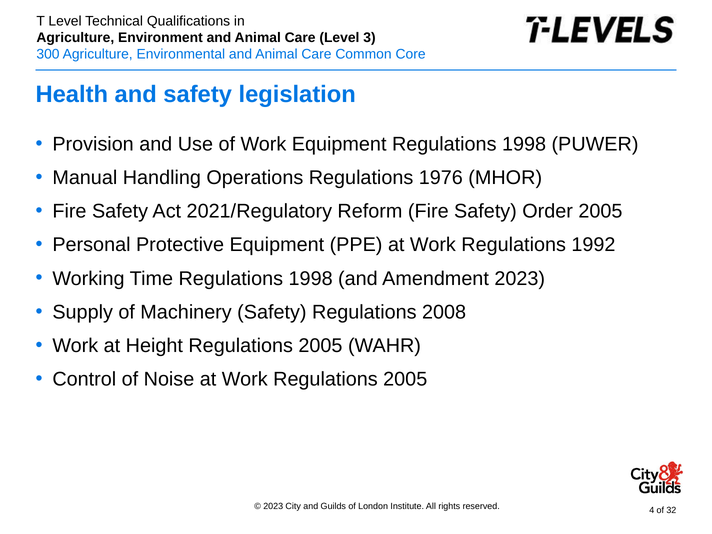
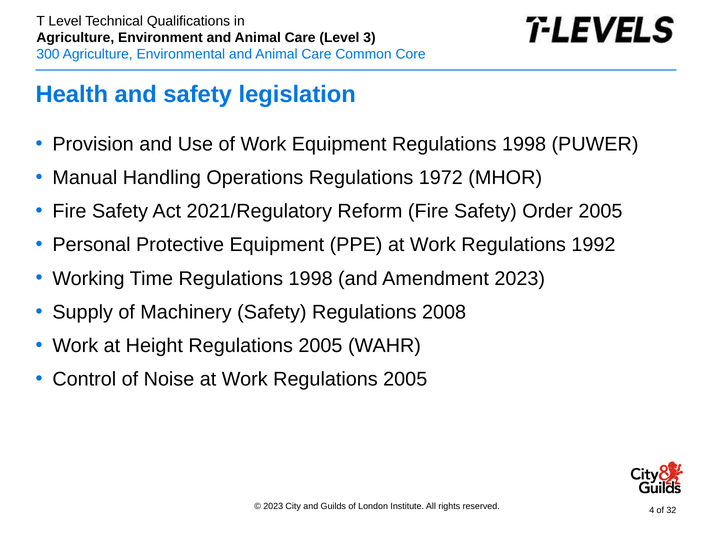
1976: 1976 -> 1972
